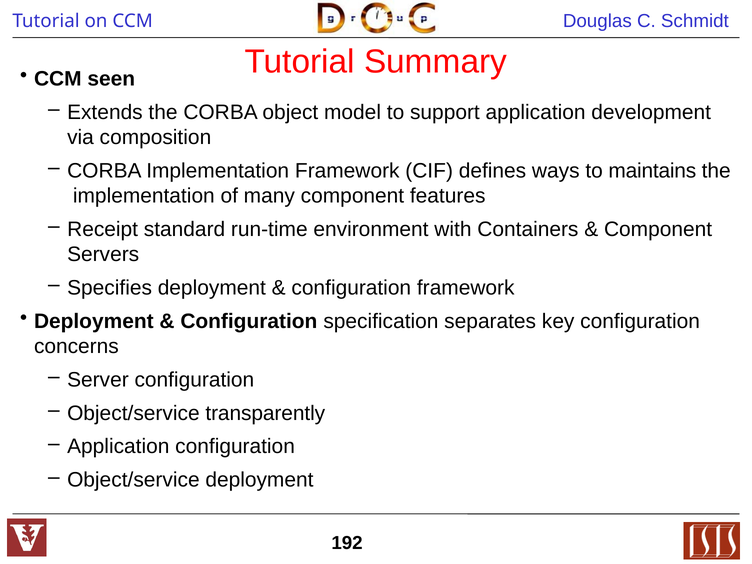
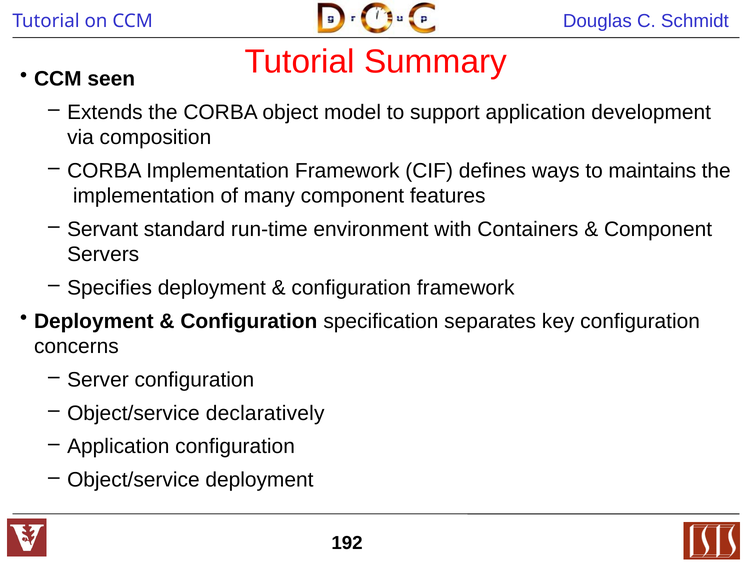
Receipt: Receipt -> Servant
transparently: transparently -> declaratively
